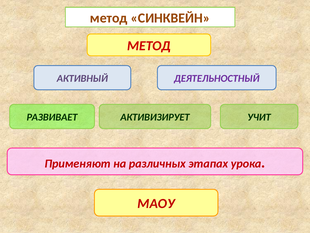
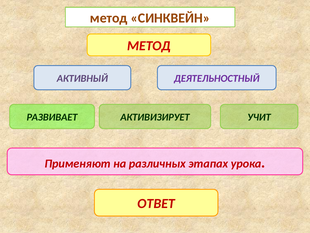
МАОУ: МАОУ -> ОТВЕТ
